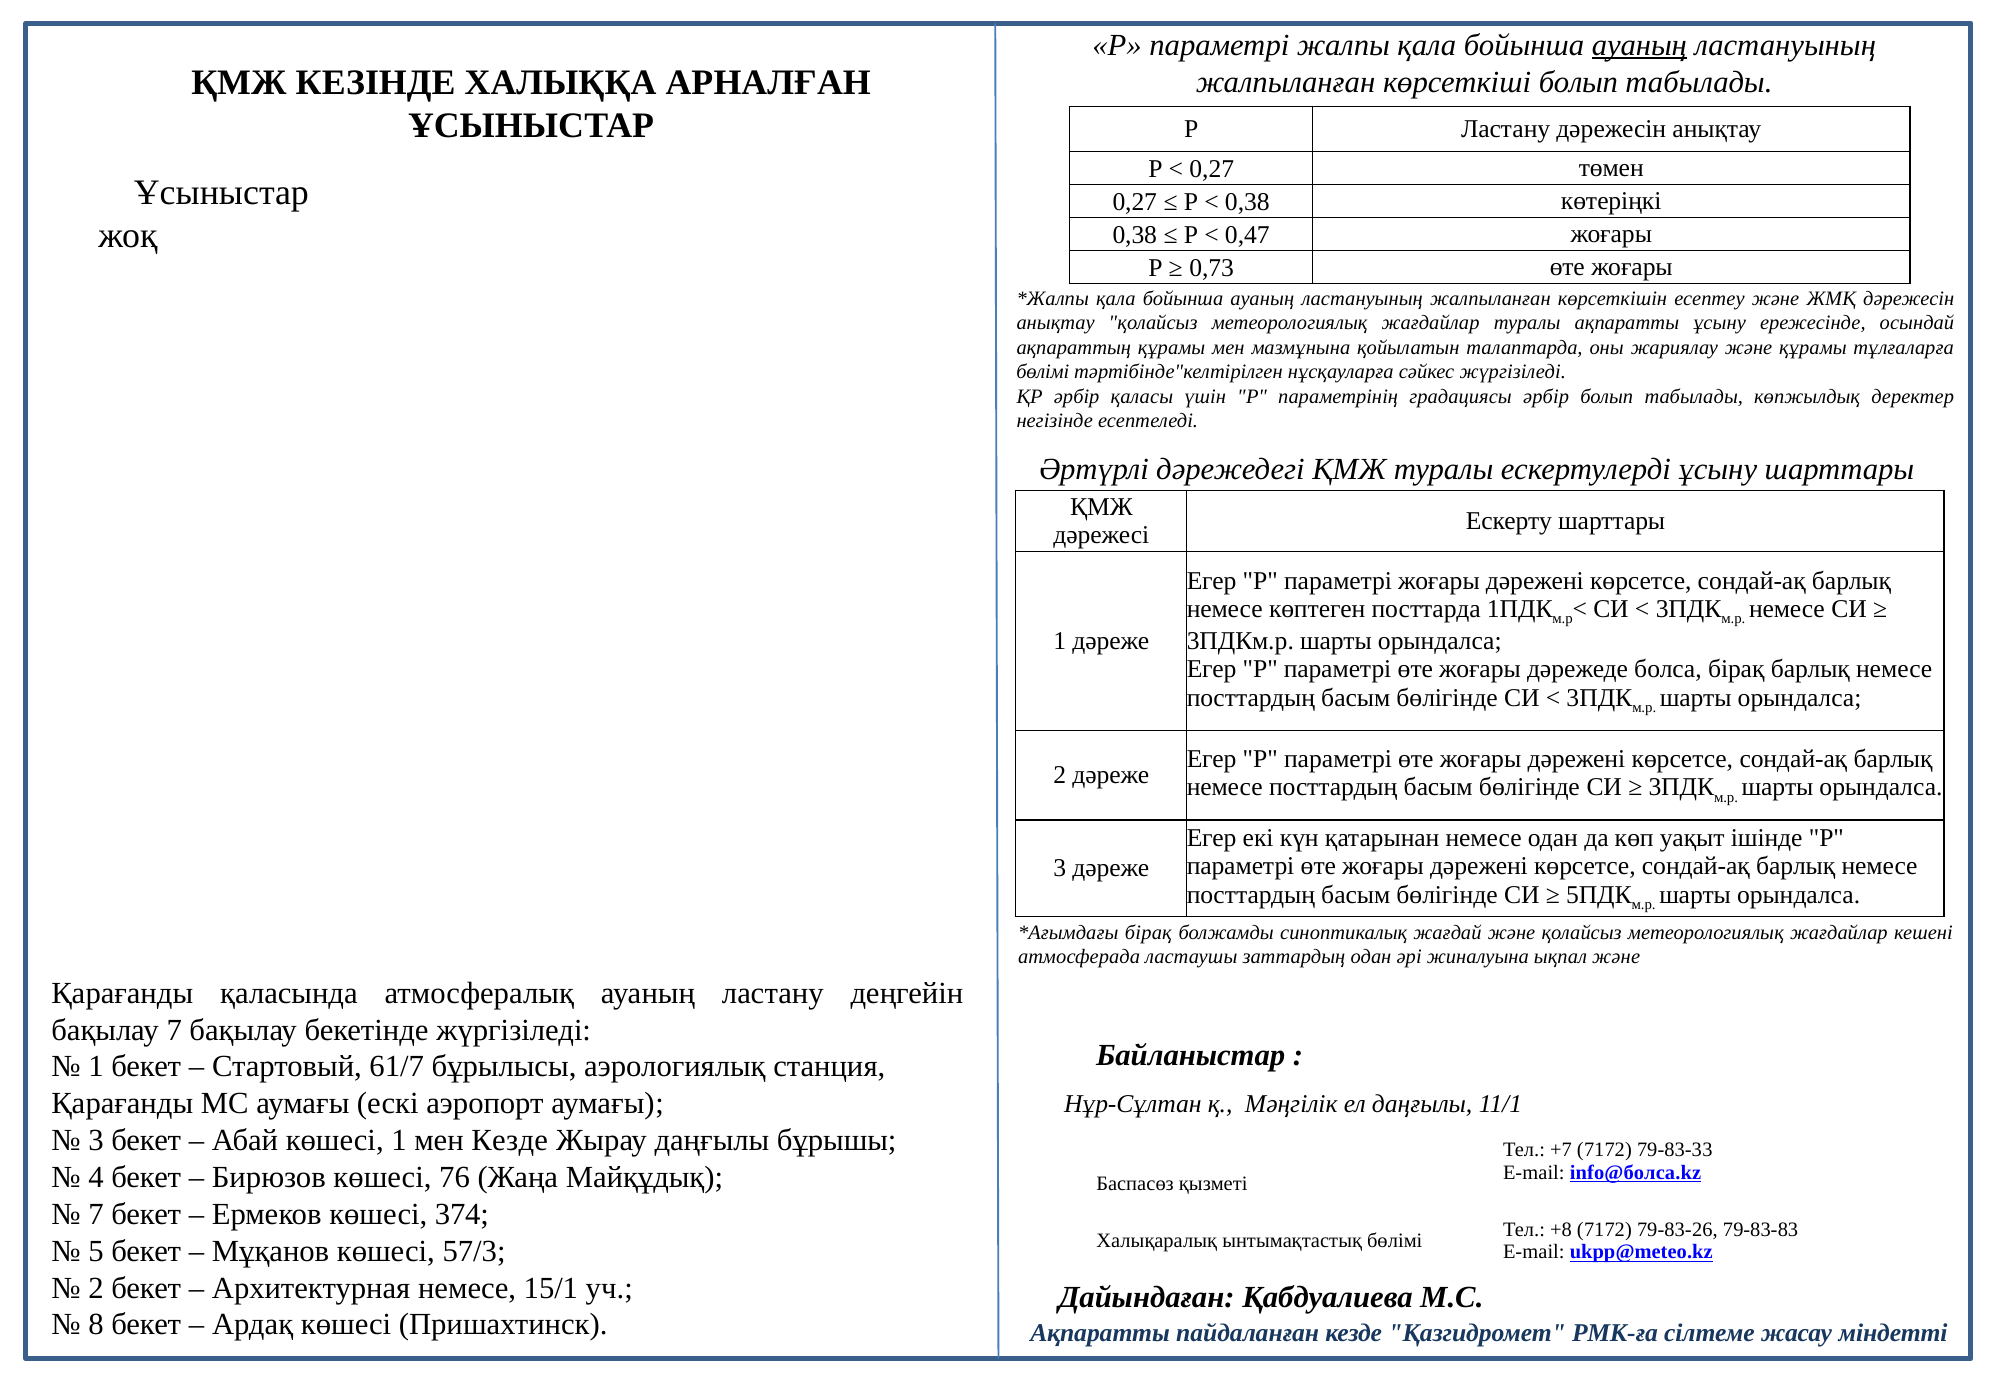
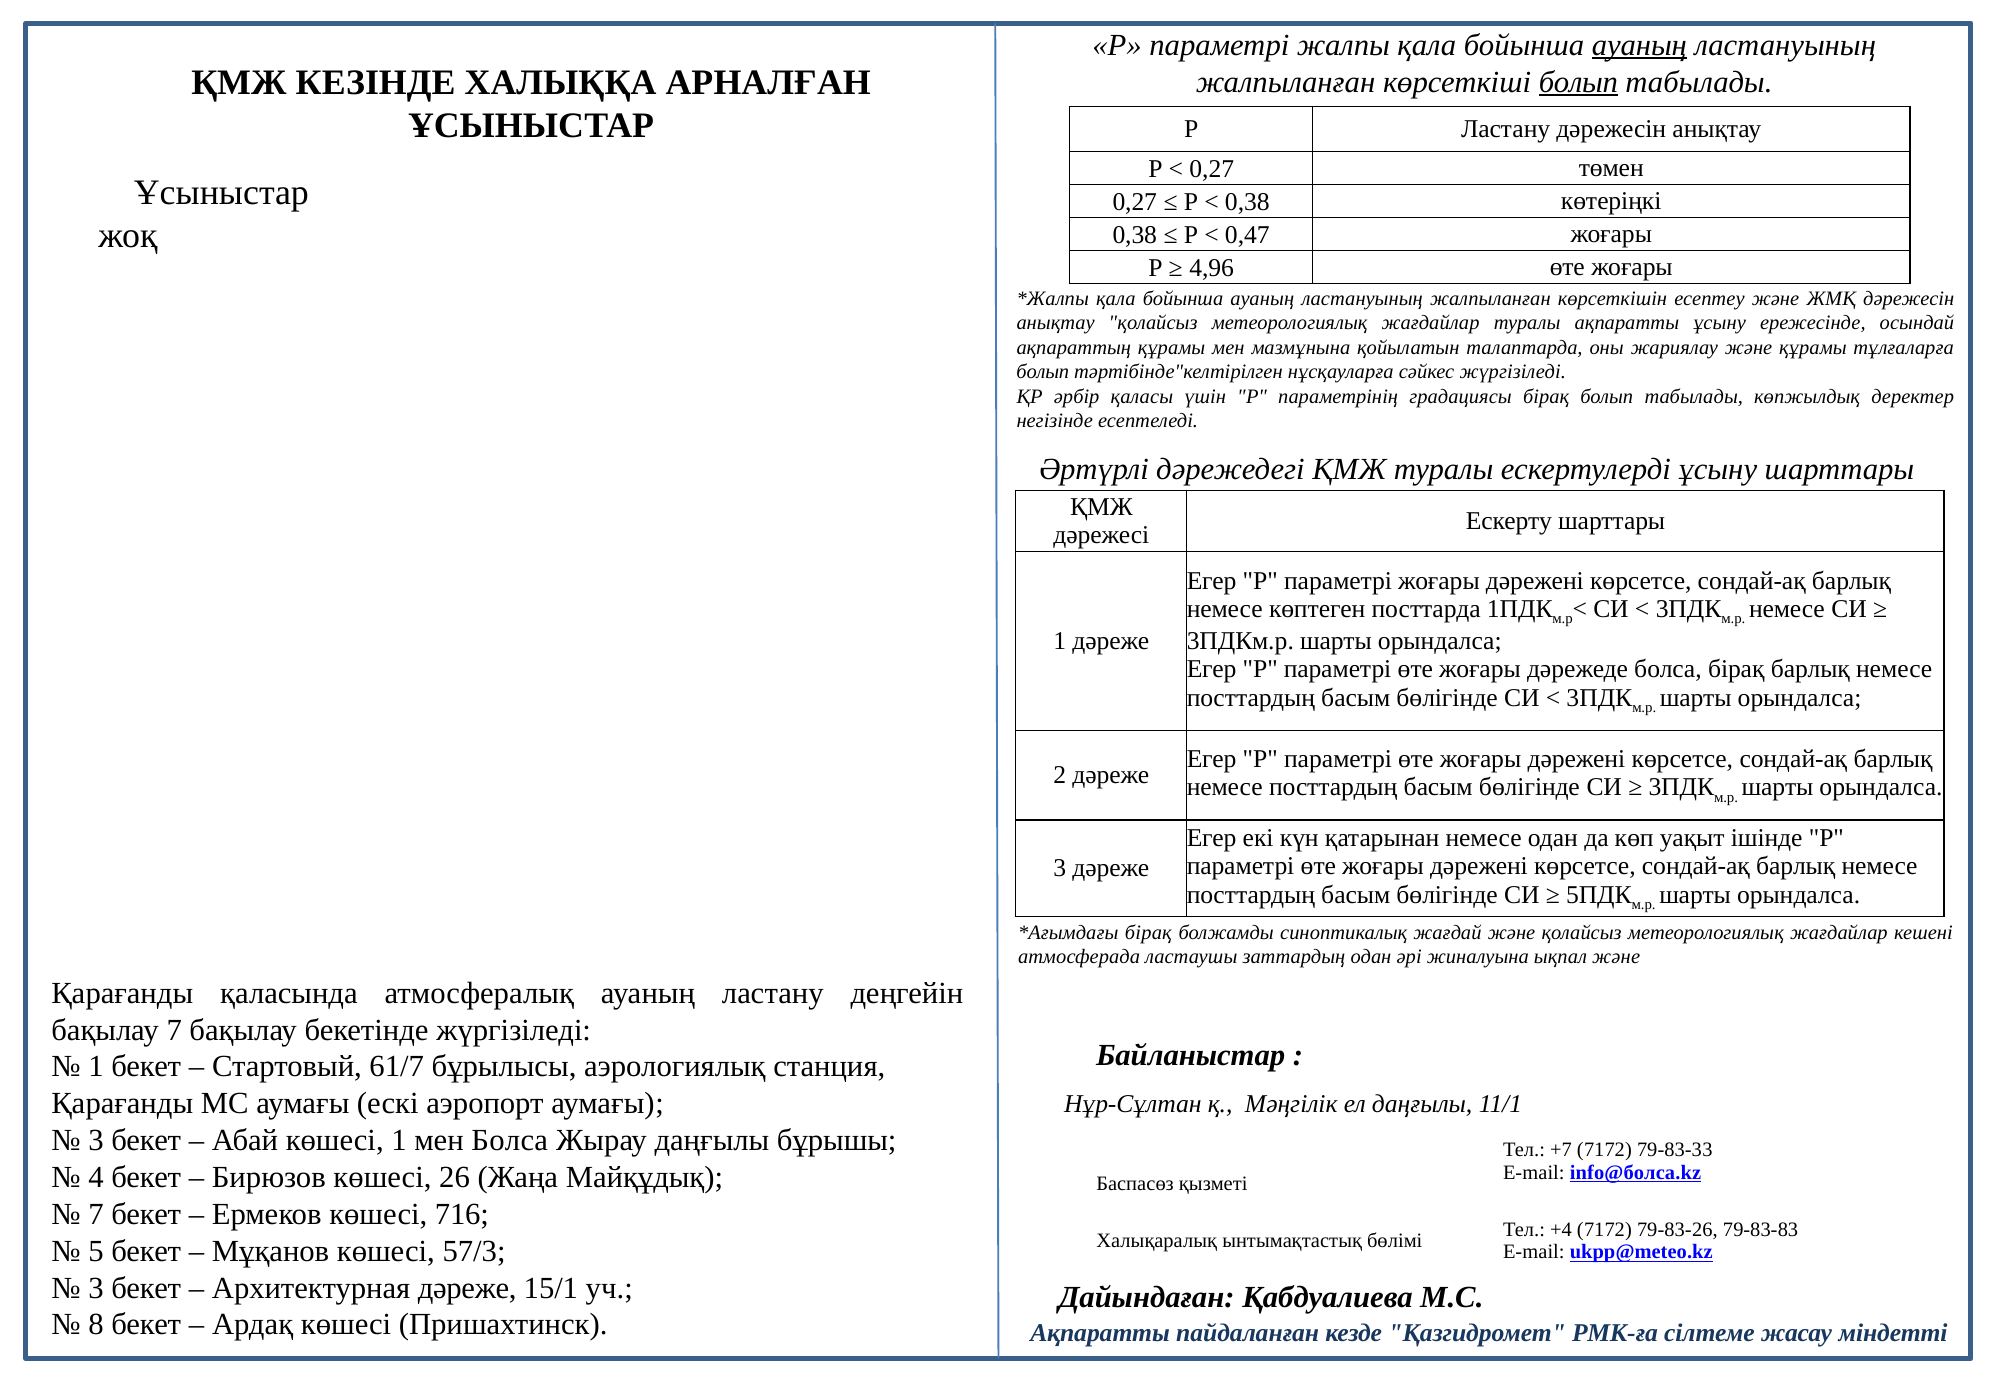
болып at (1578, 82) underline: none -> present
0,73: 0,73 -> 4,96
бөлімі at (1043, 372): бөлімі -> болып
градациясы әрбір: әрбір -> бірақ
мен Кезде: Кезде -> Болса
76: 76 -> 26
374: 374 -> 716
+8: +8 -> +4
2 at (96, 1288): 2 -> 3
Архитектурная немесе: немесе -> дәреже
